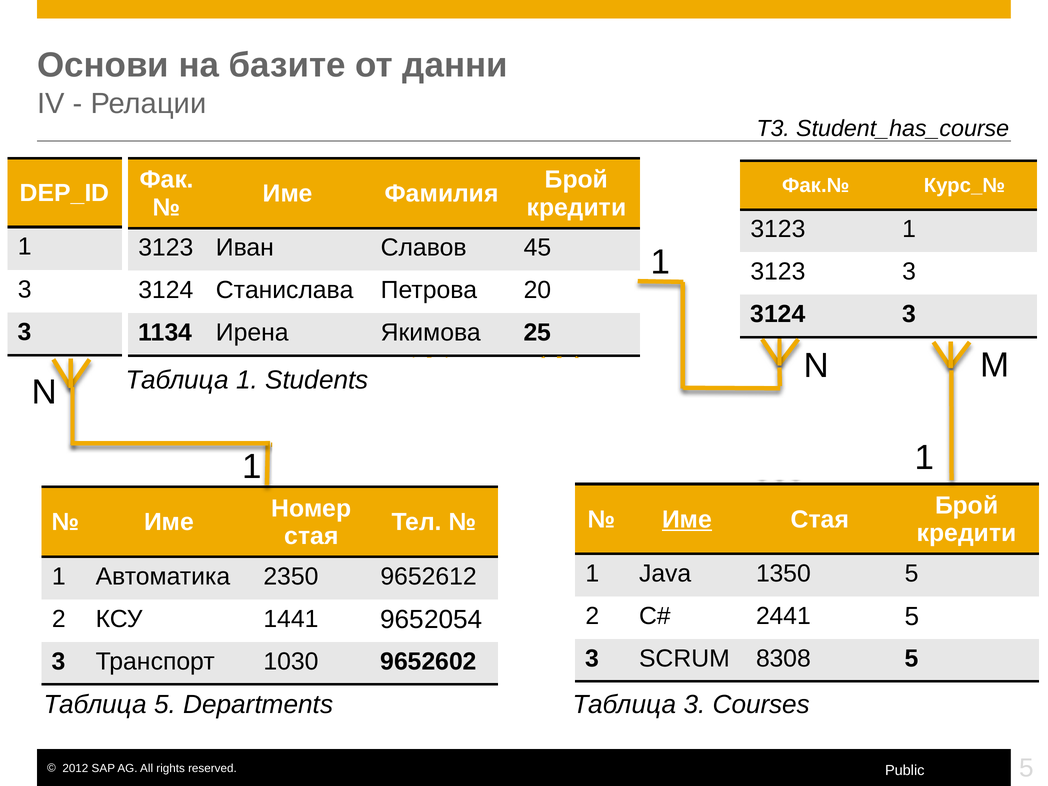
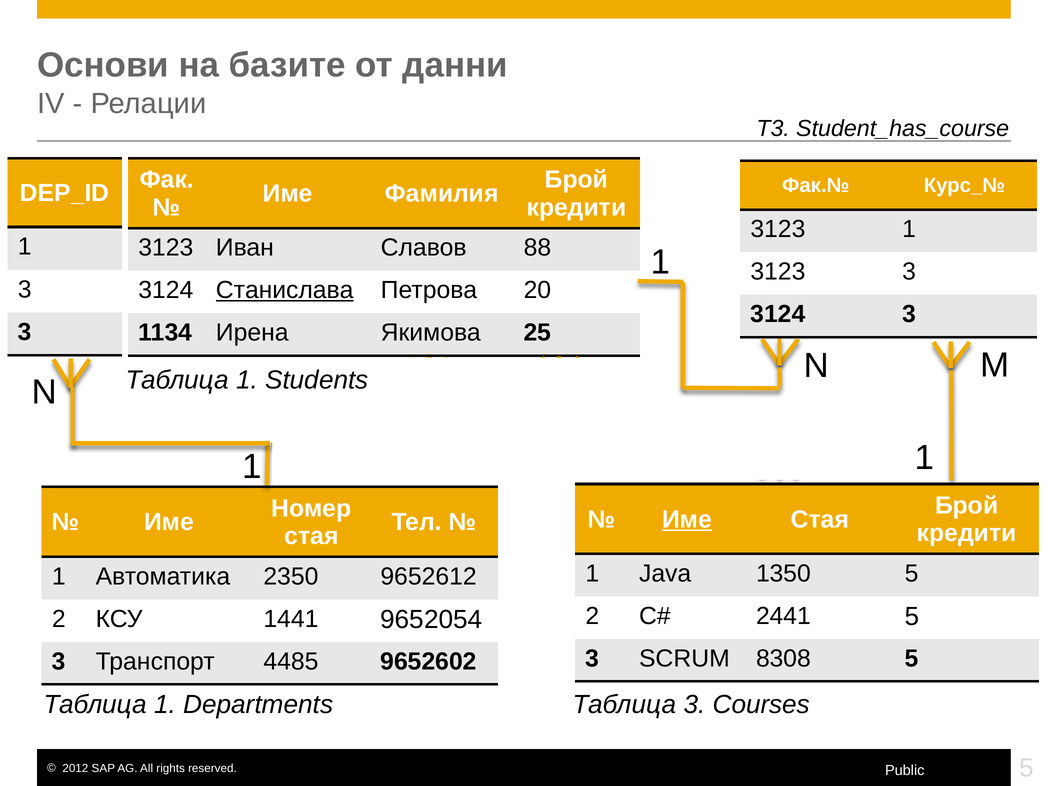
45: 45 -> 88
Станислава underline: none -> present
1030: 1030 -> 4485
5 at (165, 705): 5 -> 1
